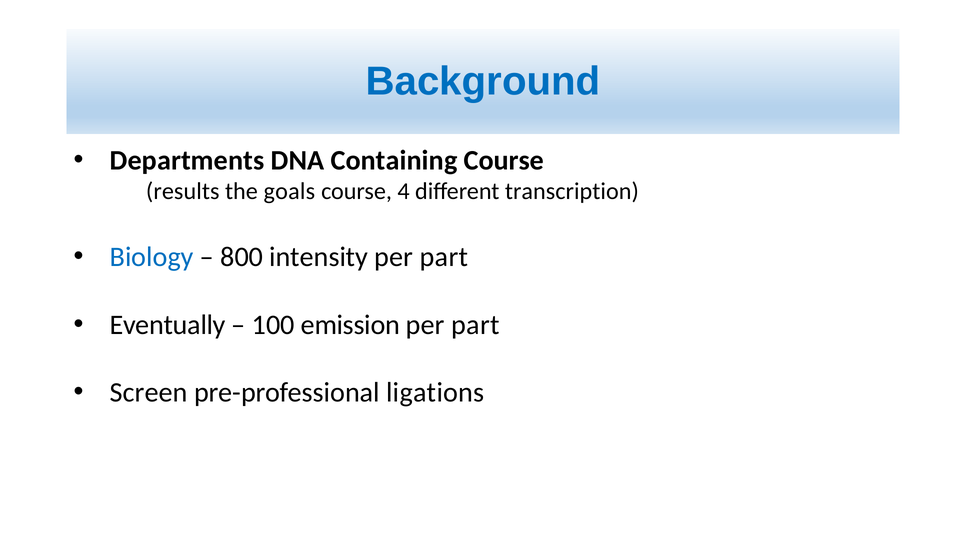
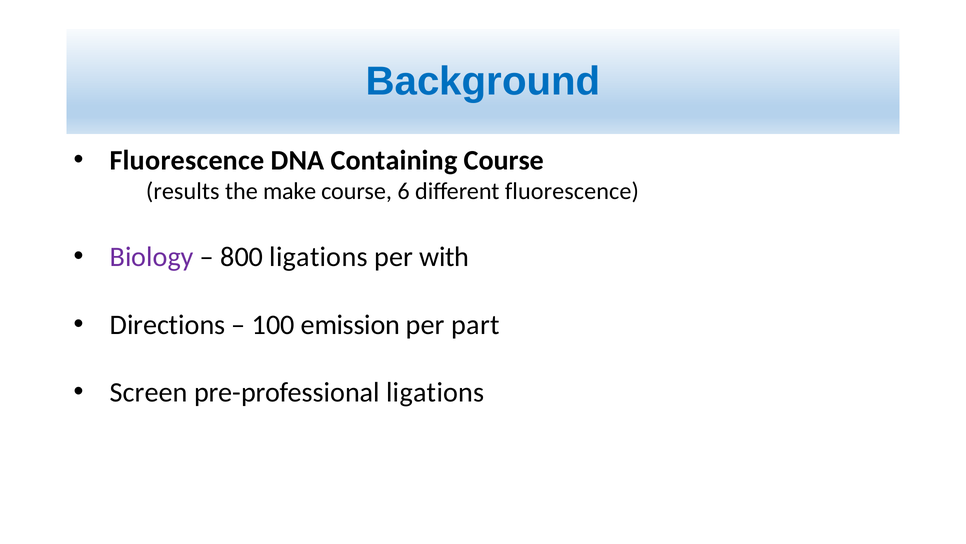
Departments at (187, 160): Departments -> Fluorescence
goals: goals -> make
4: 4 -> 6
different transcription: transcription -> fluorescence
Biology colour: blue -> purple
800 intensity: intensity -> ligations
part at (444, 257): part -> with
Eventually: Eventually -> Directions
